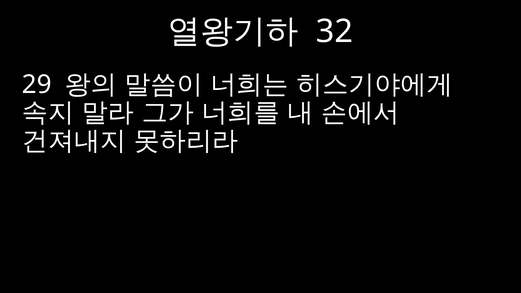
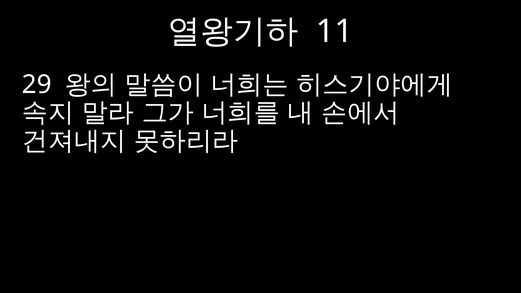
32: 32 -> 11
